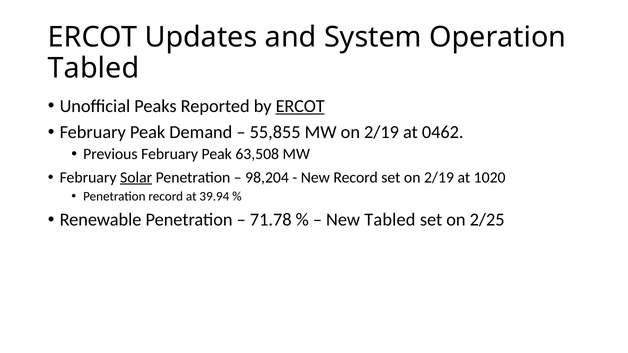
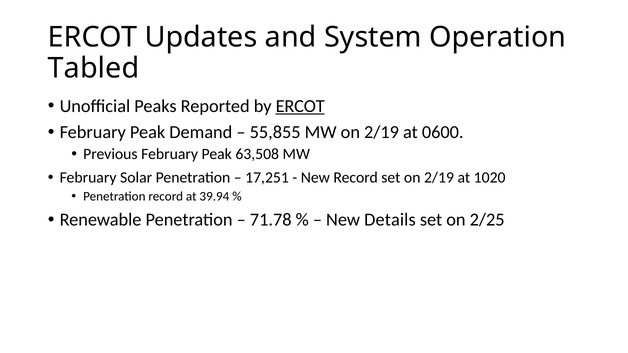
0462: 0462 -> 0600
Solar underline: present -> none
98,204: 98,204 -> 17,251
New Tabled: Tabled -> Details
